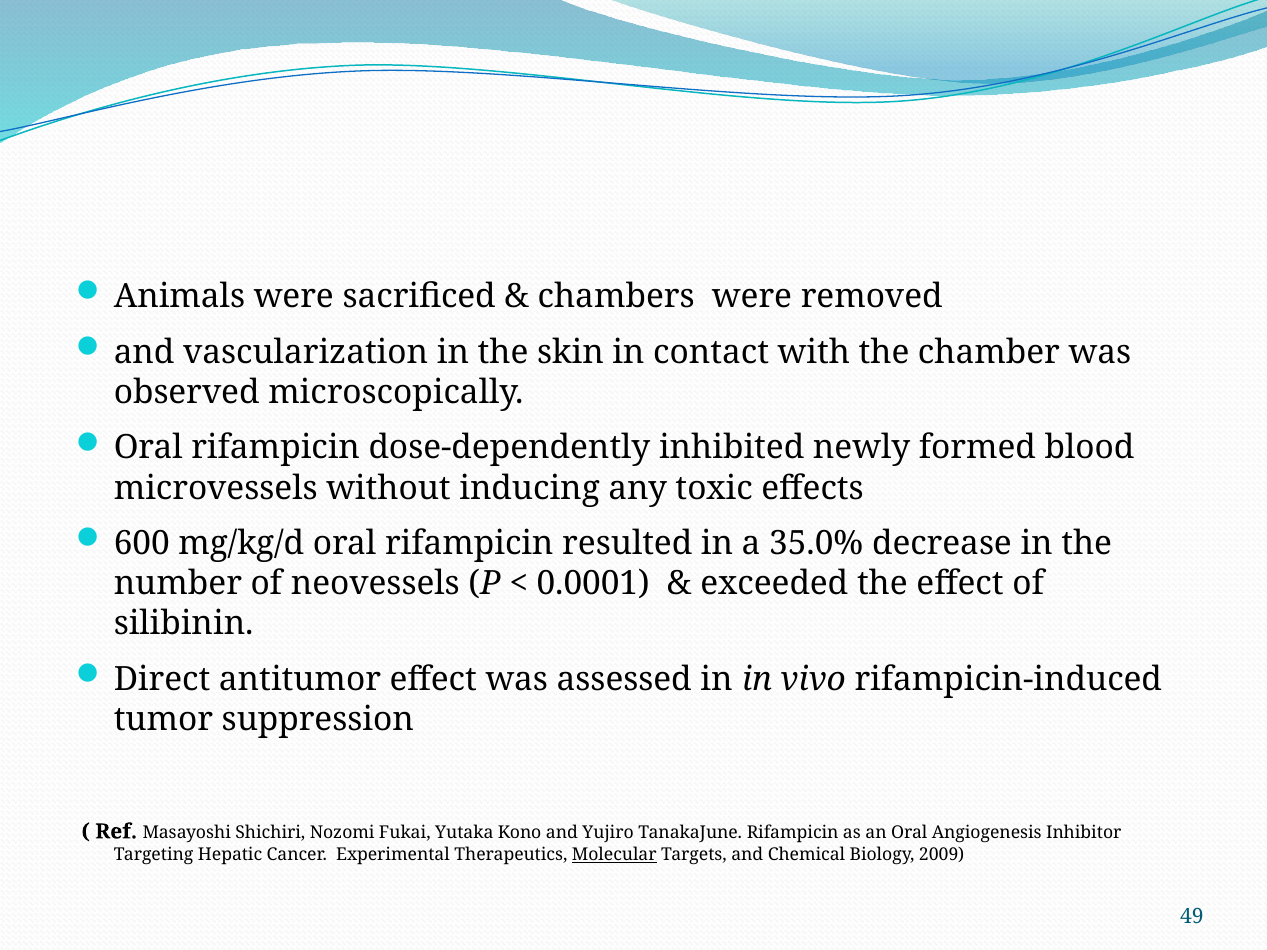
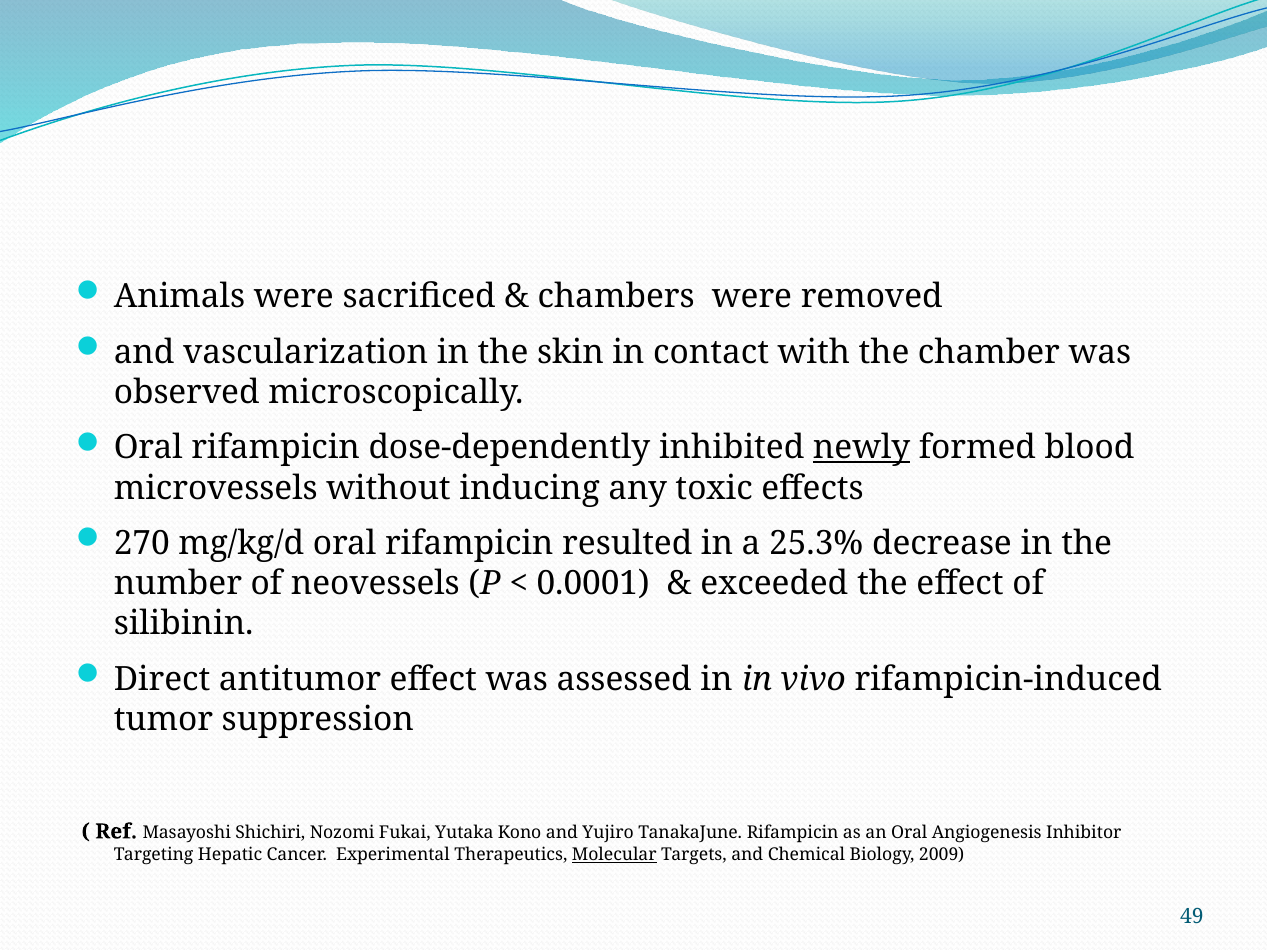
newly underline: none -> present
600: 600 -> 270
35.0%: 35.0% -> 25.3%
